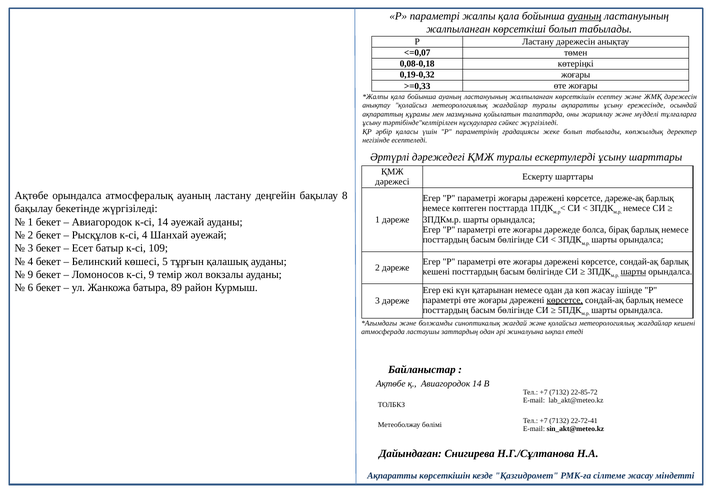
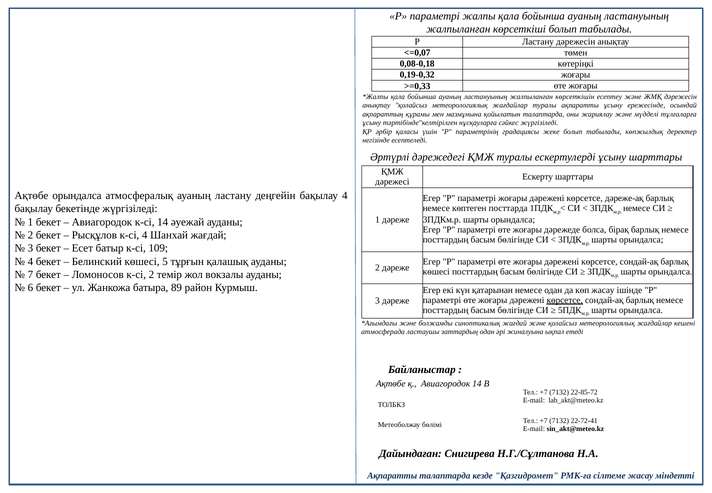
ауаның at (585, 16) underline: present -> none
бақылау 8: 8 -> 4
Шанхай әуежай: әуежай -> жағдай
кешені at (436, 272): кешені -> көшесі
шарты at (633, 272) underline: present -> none
9 at (30, 275): 9 -> 7
к-сі 9: 9 -> 2
Ақпаратты көрсеткішін: көрсеткішін -> талаптарда
